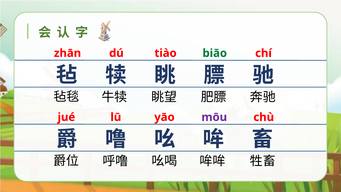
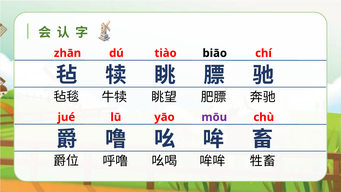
biāo colour: green -> black
